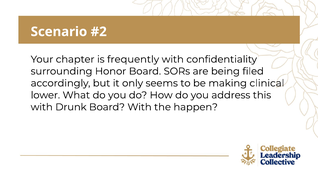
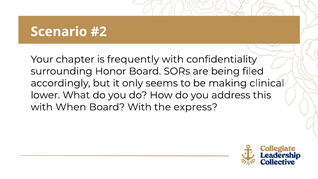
Drunk: Drunk -> When
happen: happen -> express
